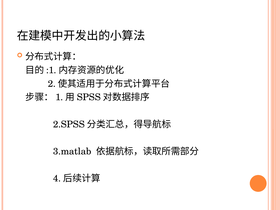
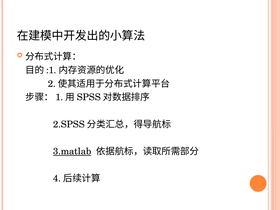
3.matlab underline: none -> present
